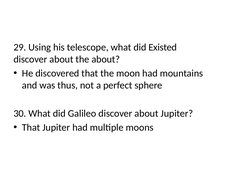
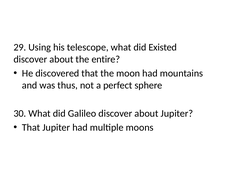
the about: about -> entire
